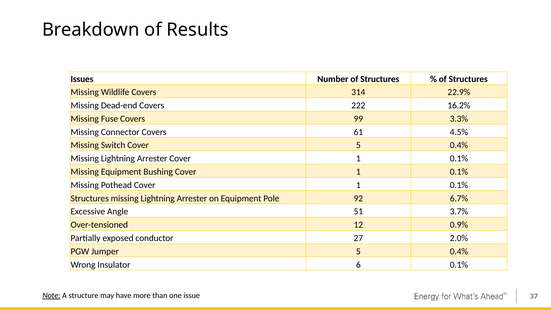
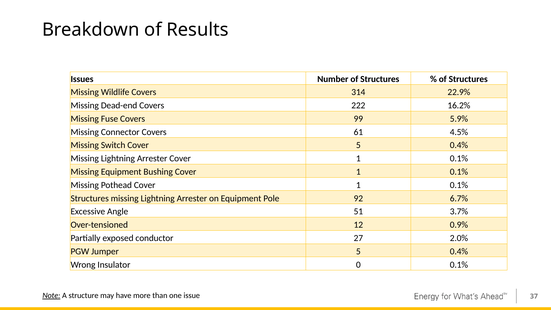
3.3%: 3.3% -> 5.9%
6: 6 -> 0
